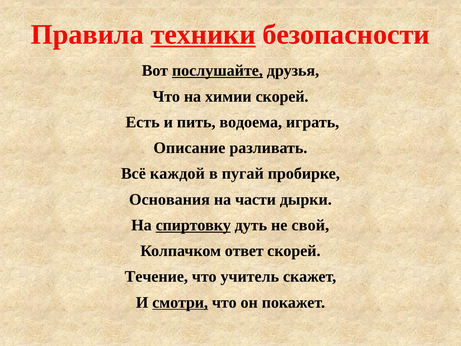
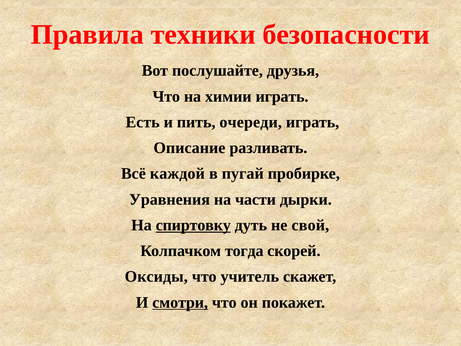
техники underline: present -> none
послушайте underline: present -> none
химии скорей: скорей -> играть
водоема: водоема -> очереди
Основания: Основания -> Уравнения
ответ: ответ -> тогда
Течение: Течение -> Оксиды
